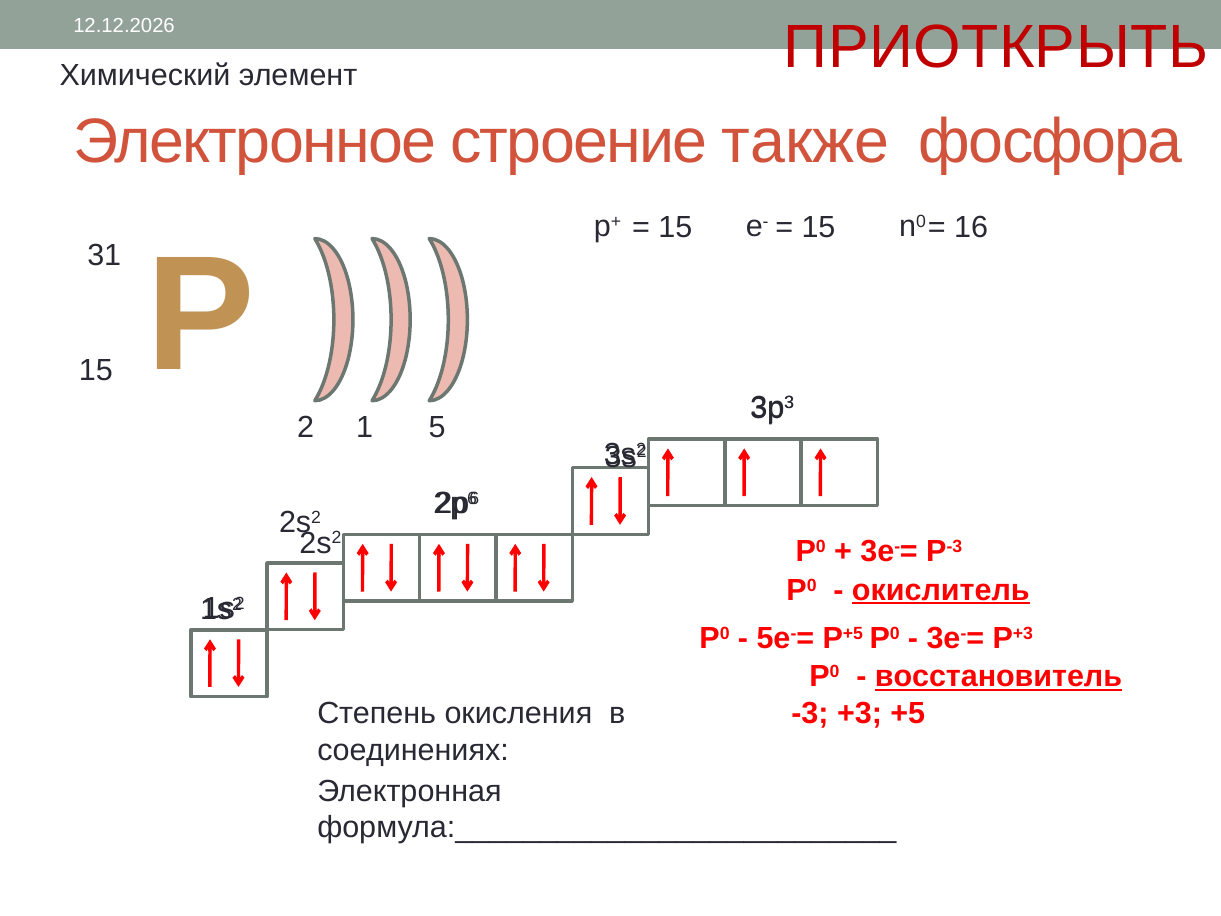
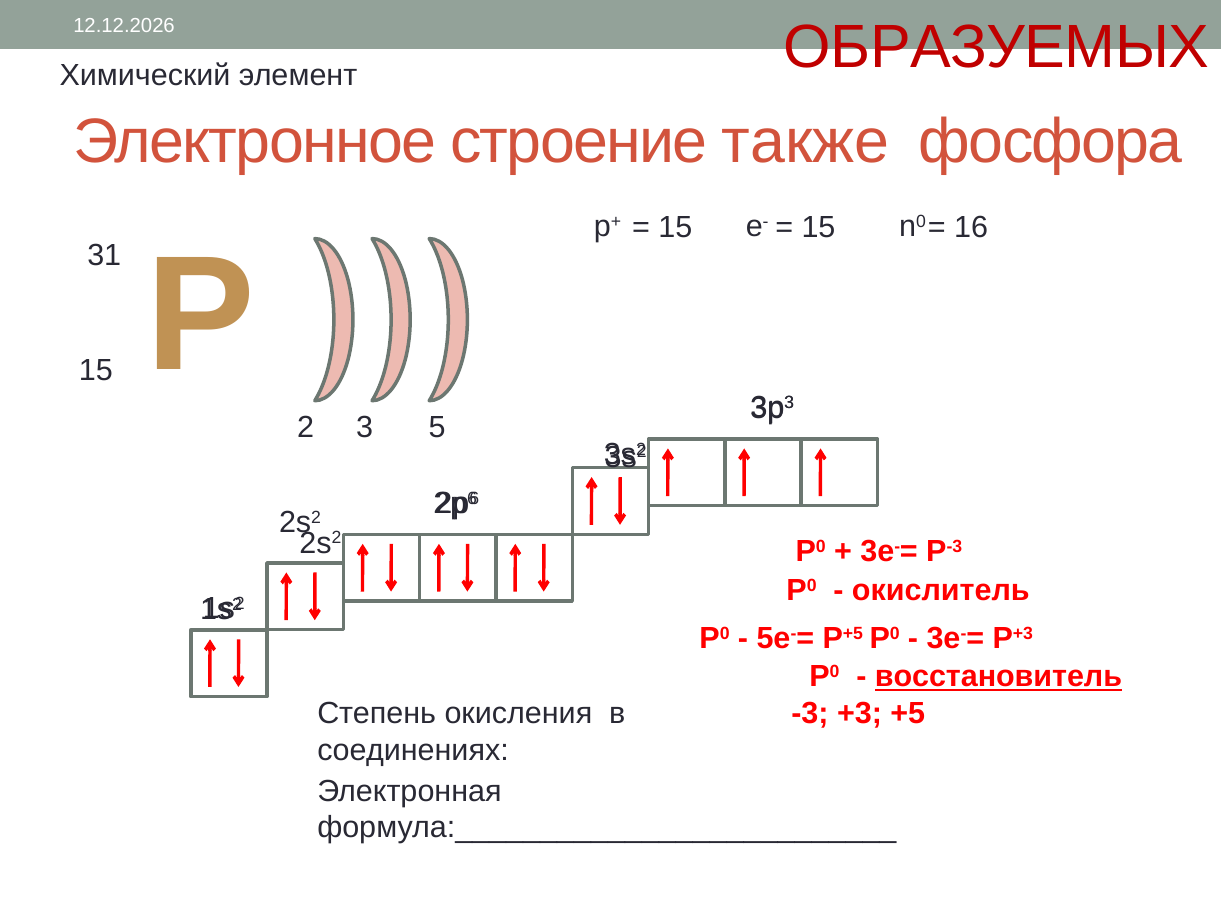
ПРИОТКРЫТЬ: ПРИОТКРЫТЬ -> ОБРАЗУЕМЫХ
1: 1 -> 3
окислитель underline: present -> none
